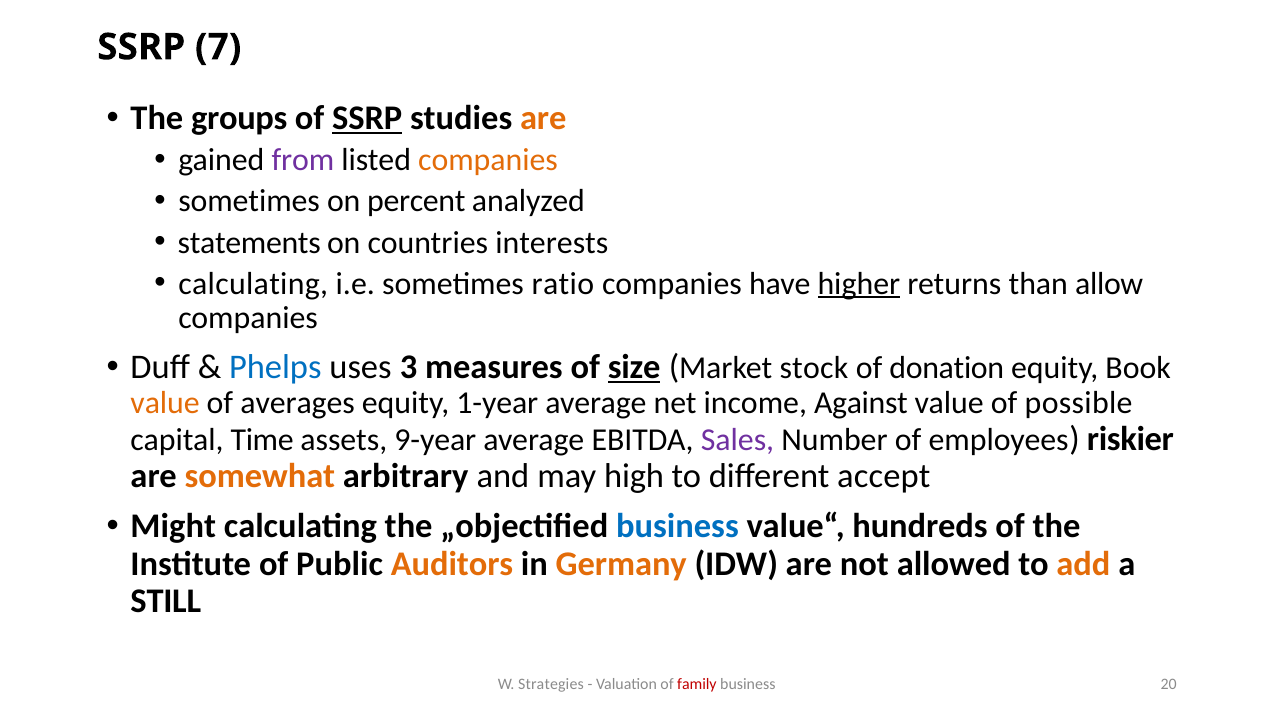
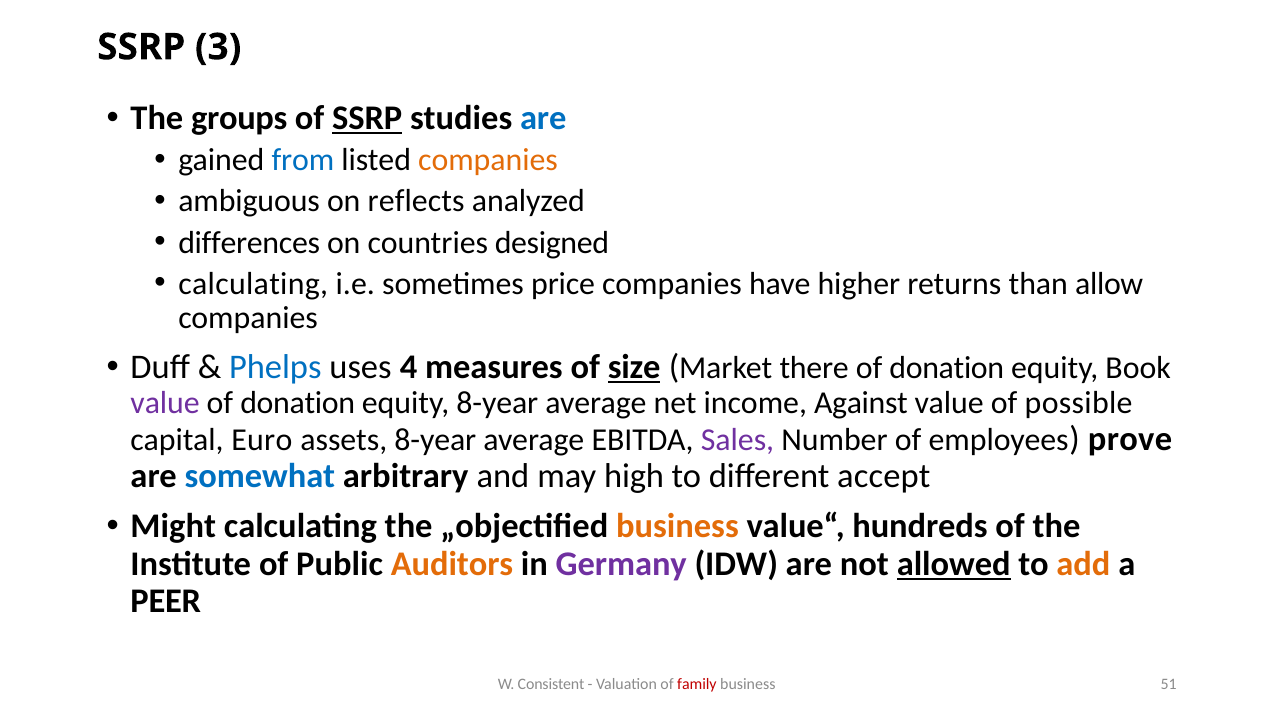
7: 7 -> 3
are at (543, 118) colour: orange -> blue
from colour: purple -> blue
sometimes at (249, 201): sometimes -> ambiguous
percent: percent -> reflects
statements: statements -> differences
interests: interests -> designed
ratio: ratio -> price
higher underline: present -> none
3: 3 -> 4
stock: stock -> there
value at (165, 403) colour: orange -> purple
averages at (298, 403): averages -> donation
equity 1-year: 1-year -> 8-year
Time: Time -> Euro
assets 9-year: 9-year -> 8-year
riskier: riskier -> prove
somewhat colour: orange -> blue
business at (677, 526) colour: blue -> orange
Germany colour: orange -> purple
allowed underline: none -> present
STILL: STILL -> PEER
Strategies: Strategies -> Consistent
20: 20 -> 51
